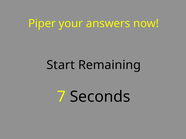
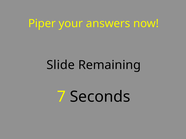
Start: Start -> Slide
